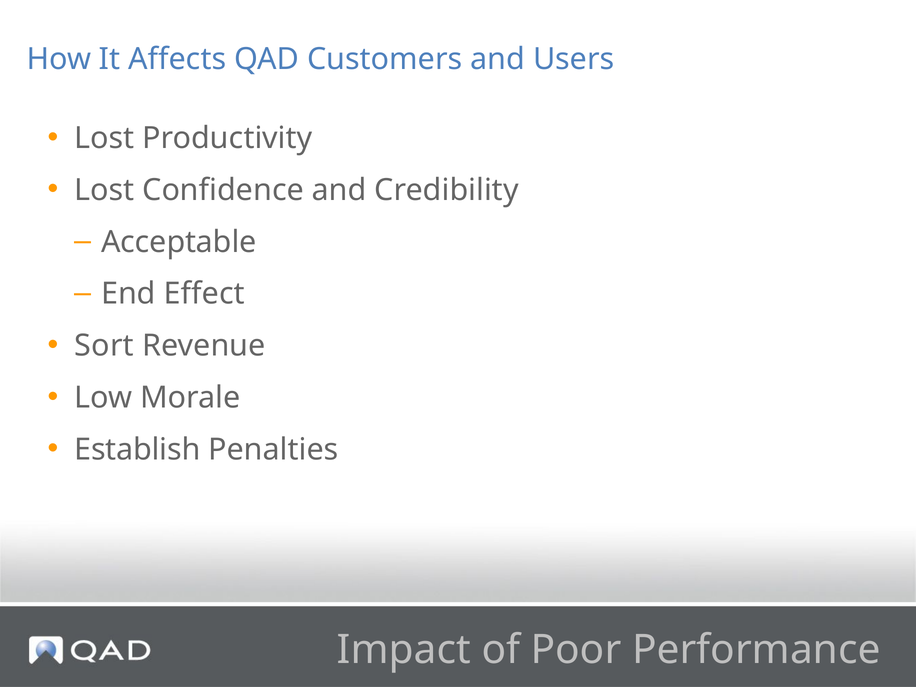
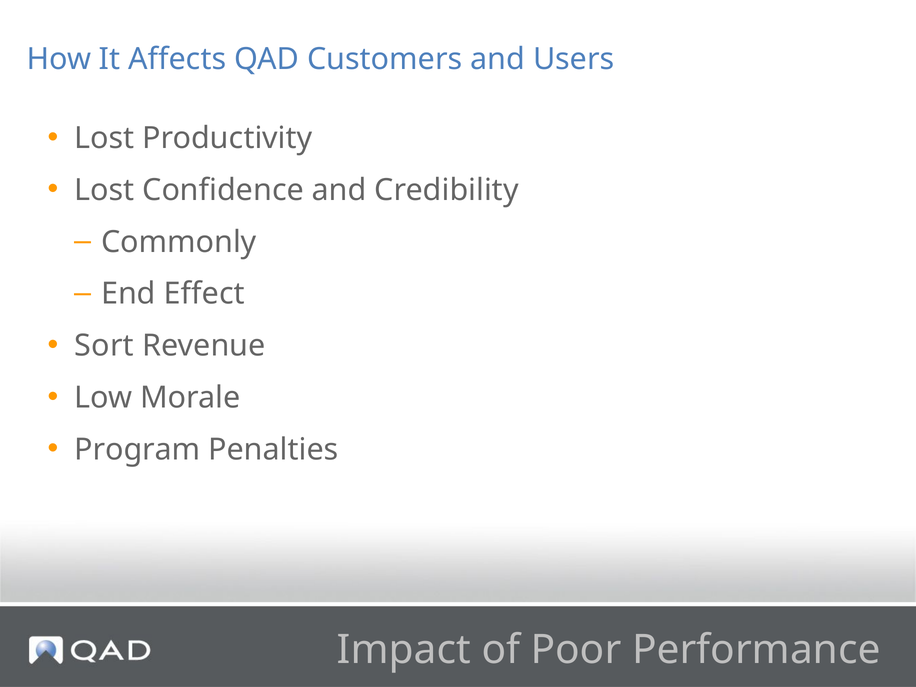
Acceptable: Acceptable -> Commonly
Establish: Establish -> Program
